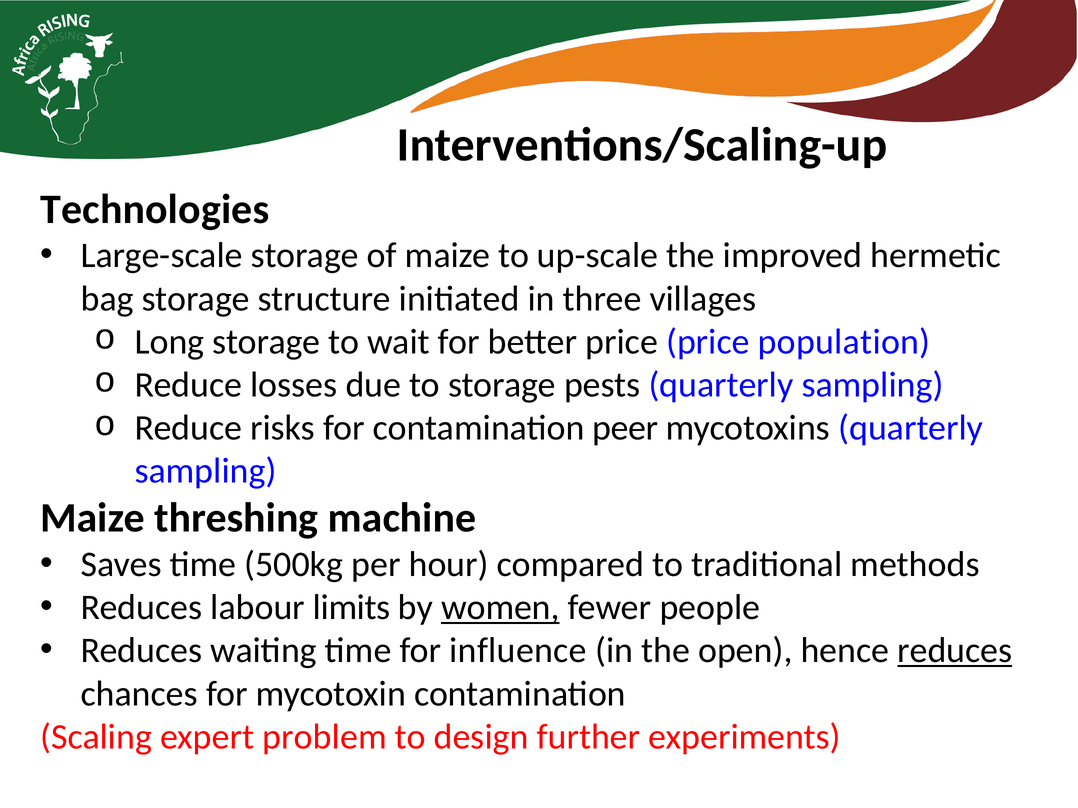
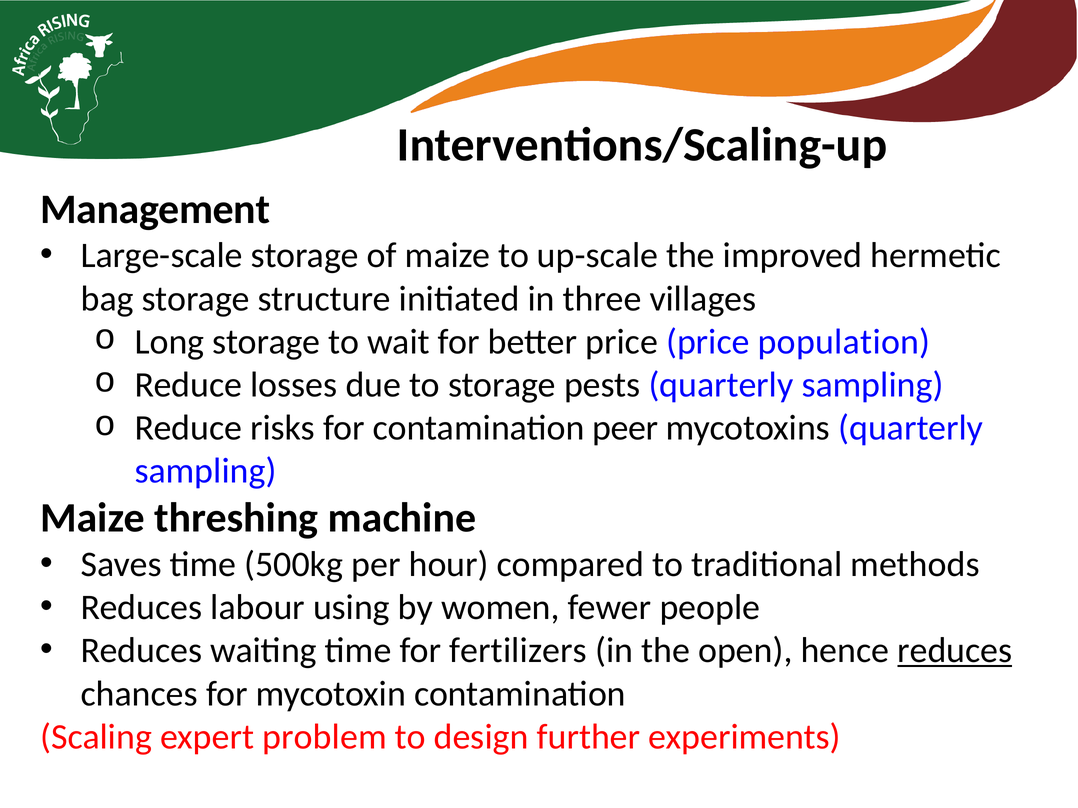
Technologies: Technologies -> Management
limits: limits -> using
women underline: present -> none
influence: influence -> fertilizers
